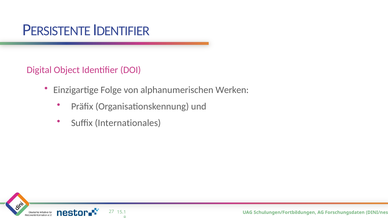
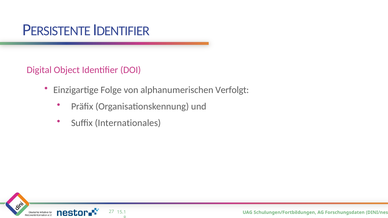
Werken: Werken -> Verfolgt
